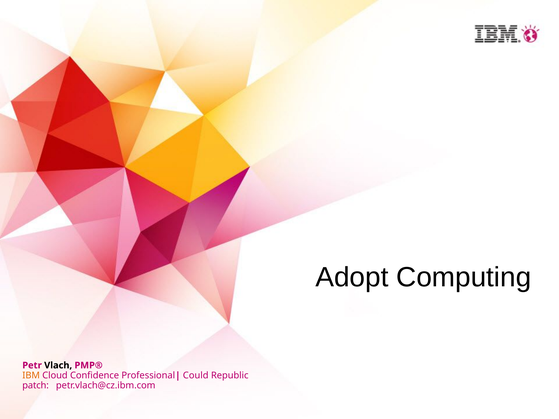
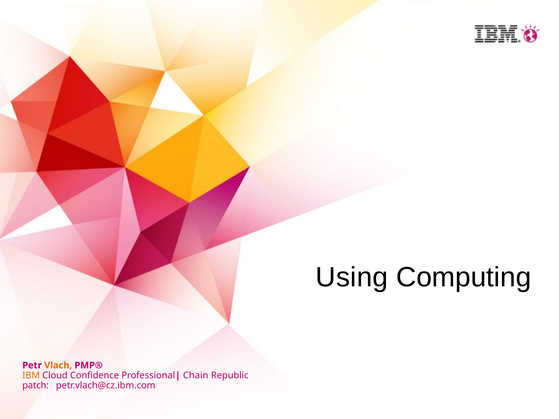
Adopt: Adopt -> Using
Vlach colour: black -> orange
Could: Could -> Chain
